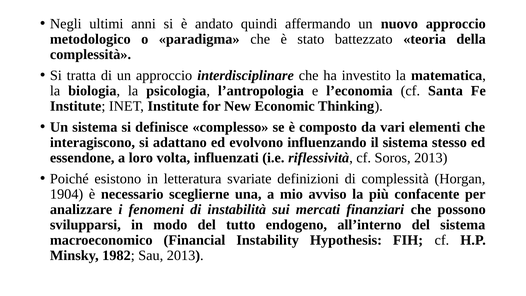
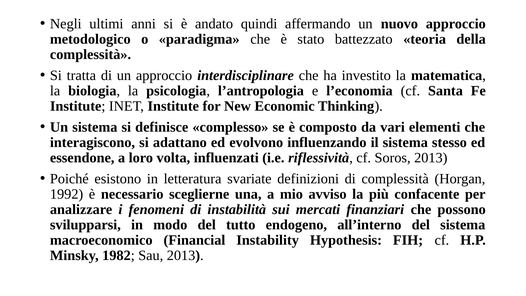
1904: 1904 -> 1992
